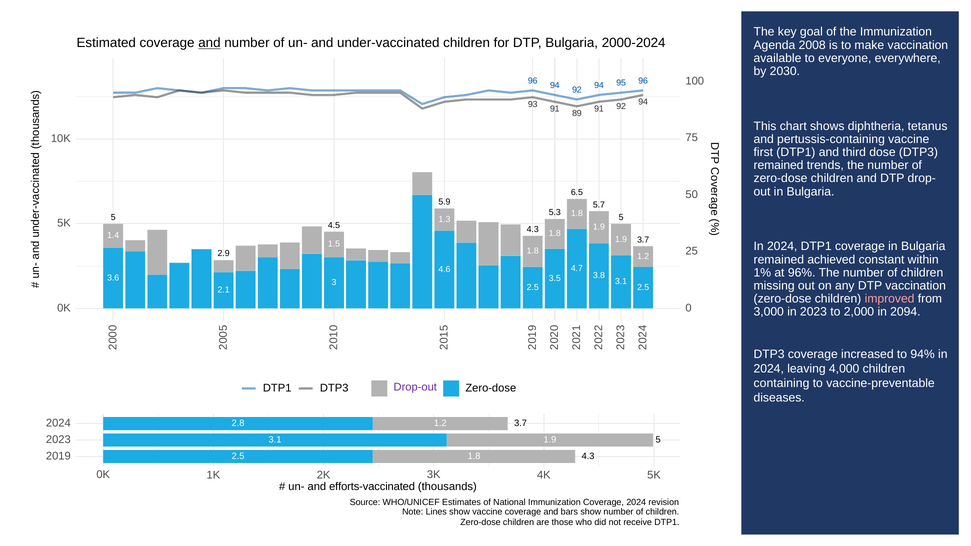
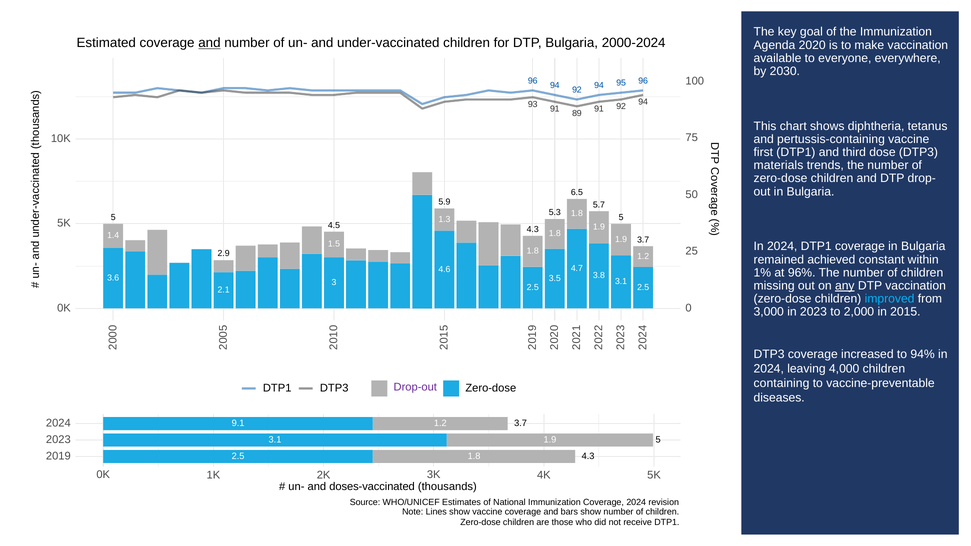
2008: 2008 -> 2020
remained at (779, 165): remained -> materials
any underline: none -> present
improved colour: pink -> light blue
2094: 2094 -> 2015
2.8: 2.8 -> 9.1
efforts-vaccinated: efforts-vaccinated -> doses-vaccinated
